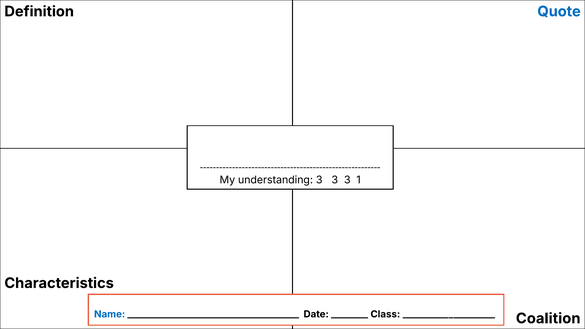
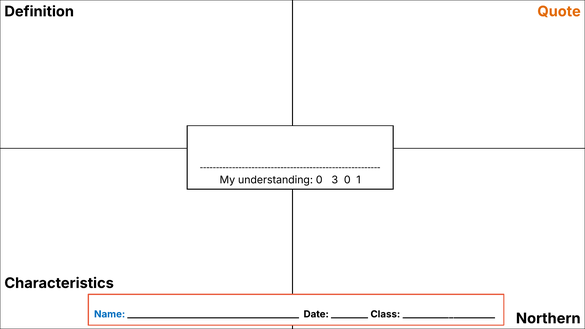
Quote colour: blue -> orange
understanding 3: 3 -> 0
3 at (347, 180): 3 -> 0
Coalition: Coalition -> Northern
